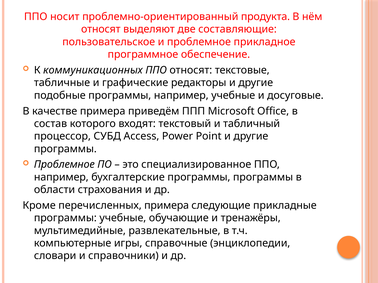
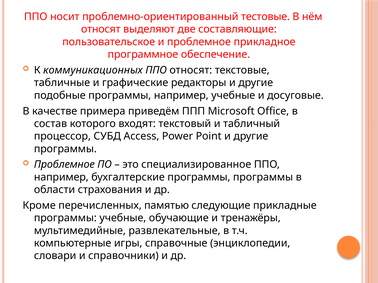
продукта: продукта -> тестовые
перечисленных примера: примера -> памятью
